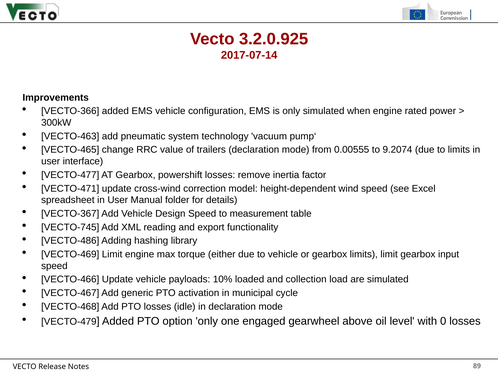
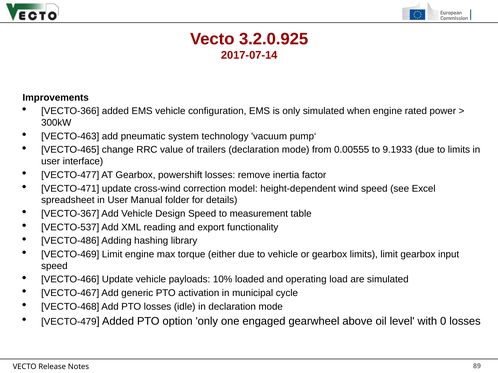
9.2074: 9.2074 -> 9.1933
VECTO-745: VECTO-745 -> VECTO-537
collection: collection -> operating
